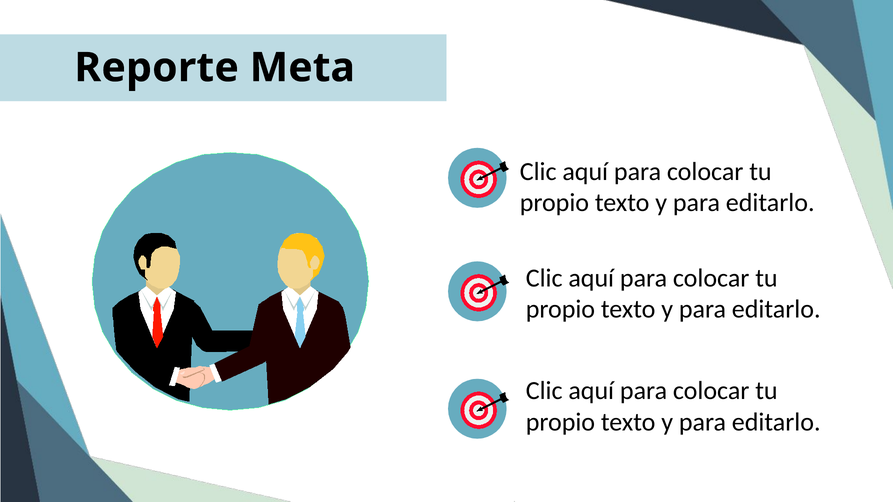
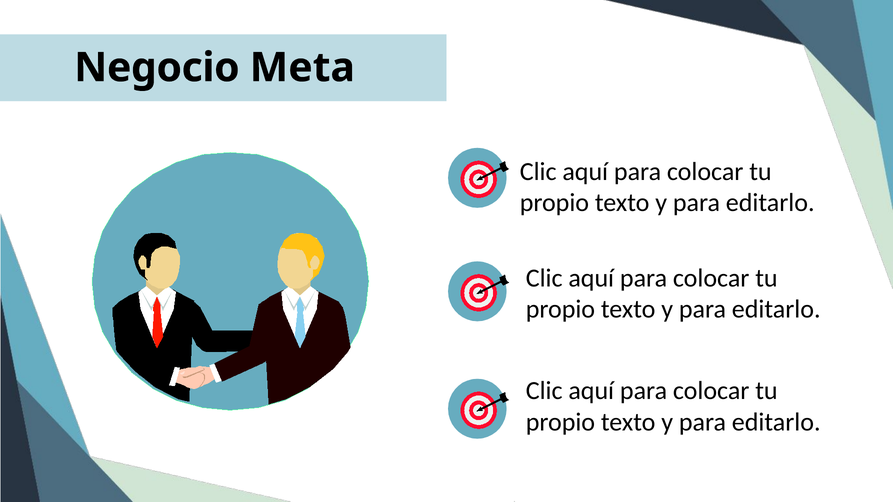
Reporte: Reporte -> Negocio
